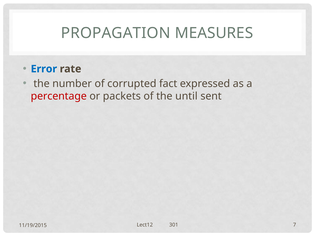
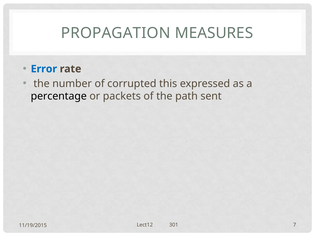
fact: fact -> this
percentage colour: red -> black
until: until -> path
